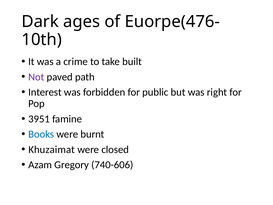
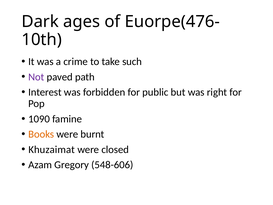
built: built -> such
3951: 3951 -> 1090
Books colour: blue -> orange
740-606: 740-606 -> 548-606
